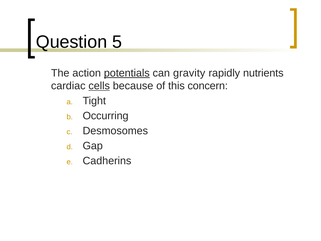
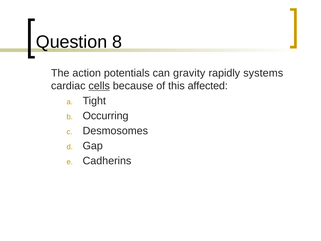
5: 5 -> 8
potentials underline: present -> none
nutrients: nutrients -> systems
concern: concern -> affected
